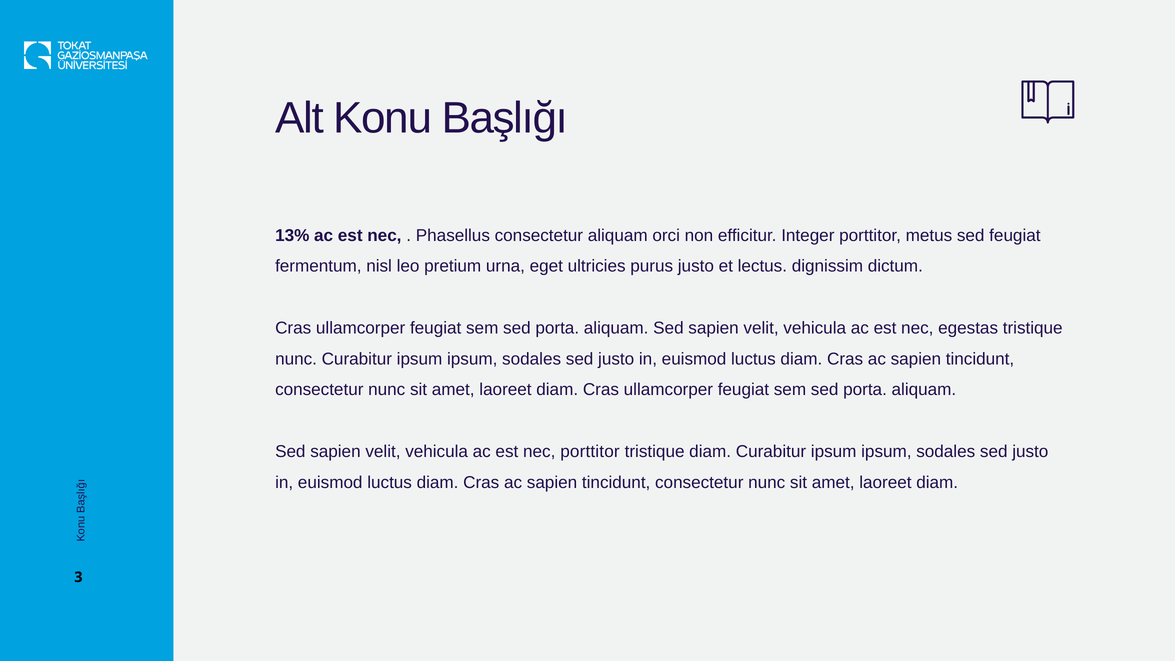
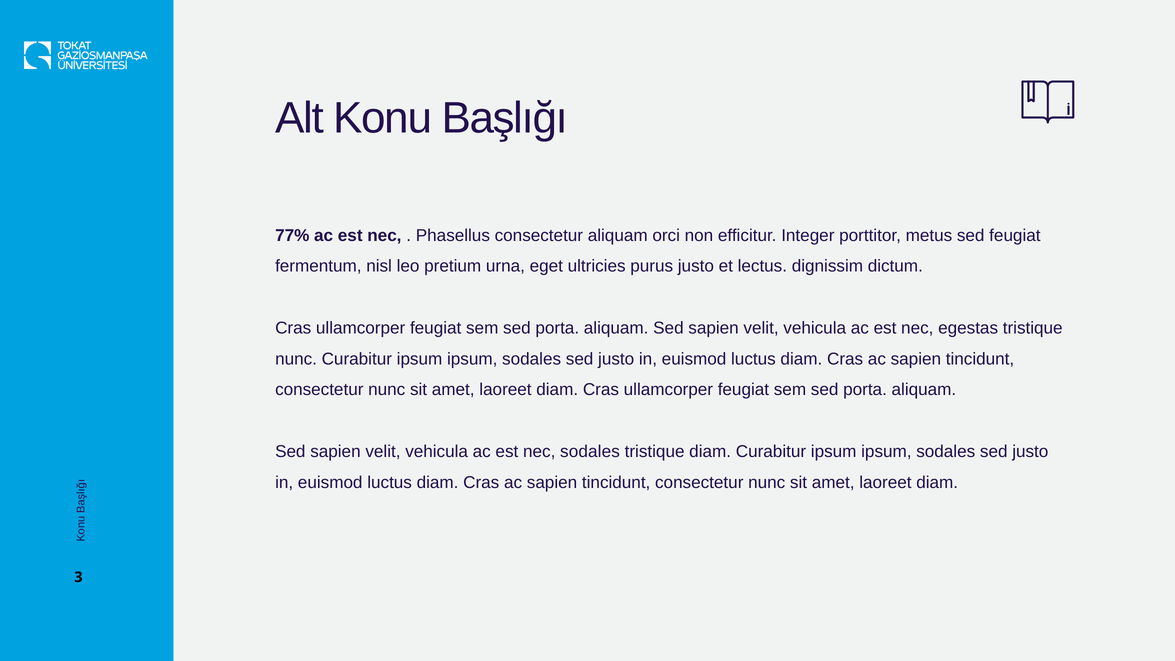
13%: 13% -> 77%
nec porttitor: porttitor -> sodales
